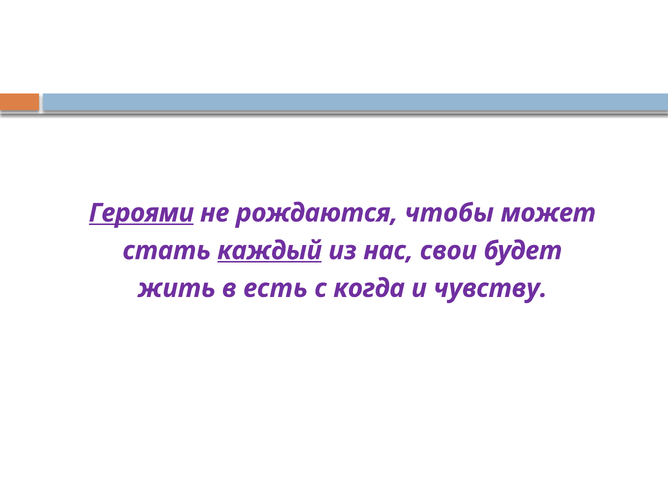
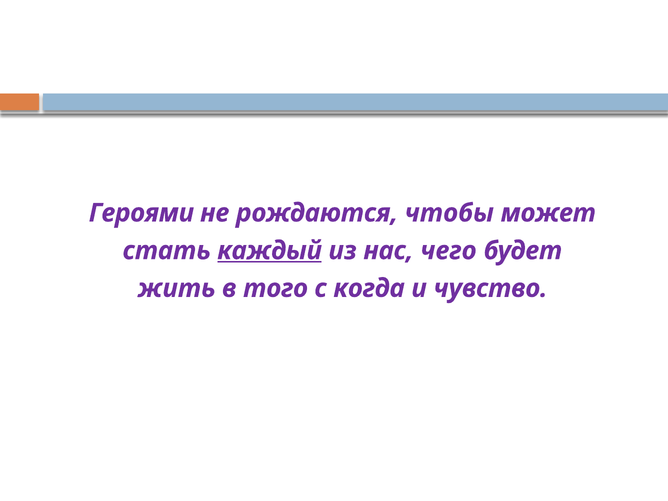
Героями underline: present -> none
свои: свои -> чего
есть: есть -> того
чувству: чувству -> чувство
